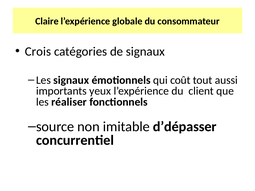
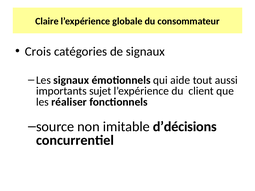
coût: coût -> aide
yeux: yeux -> sujet
d’dépasser: d’dépasser -> d’décisions
